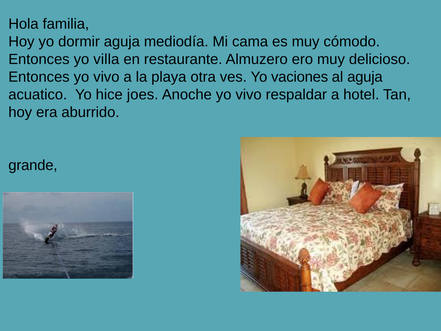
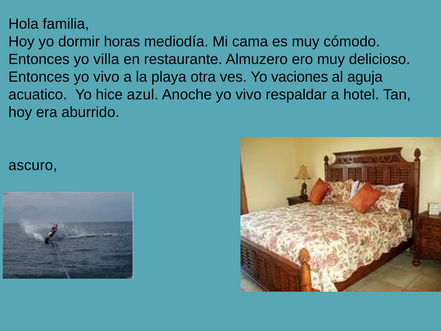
dormir aguja: aguja -> horas
joes: joes -> azul
grande: grande -> ascuro
